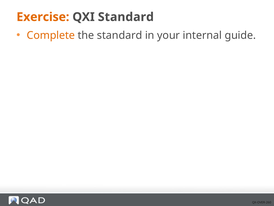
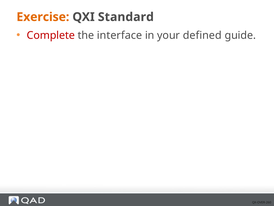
Complete colour: orange -> red
the standard: standard -> interface
internal: internal -> defined
